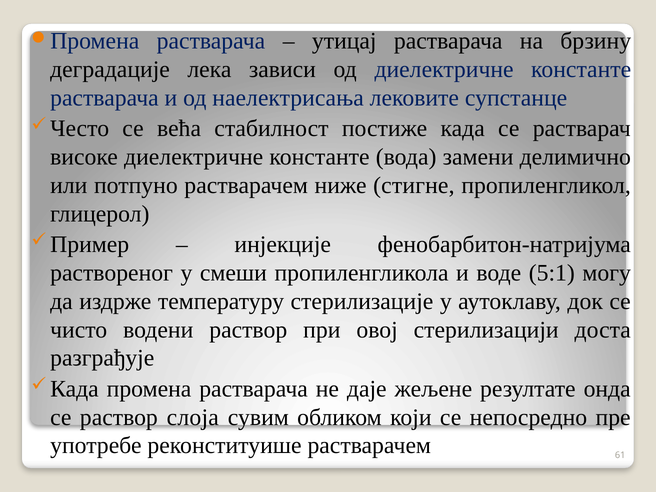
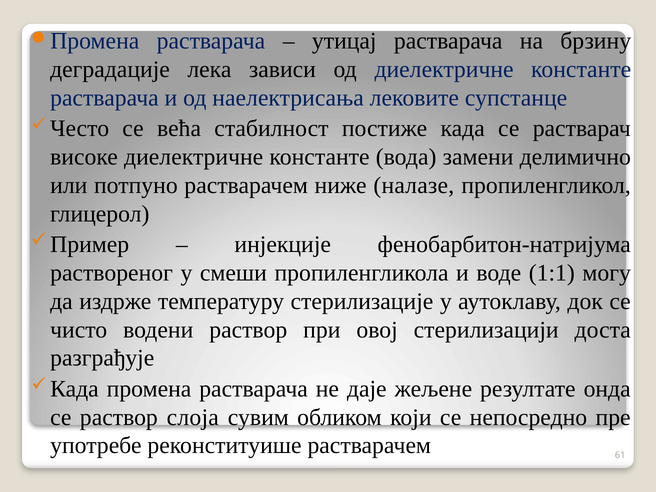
стигне: стигне -> налазе
5:1: 5:1 -> 1:1
